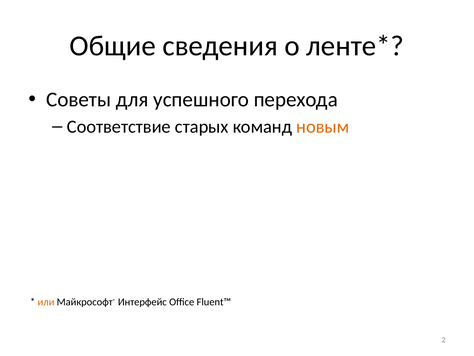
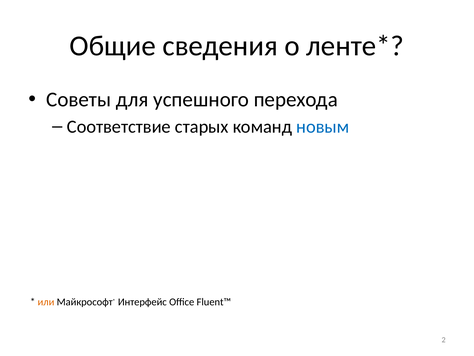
новым colour: orange -> blue
